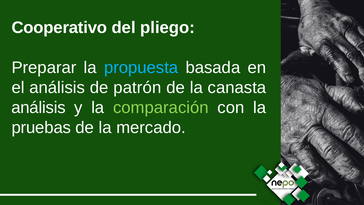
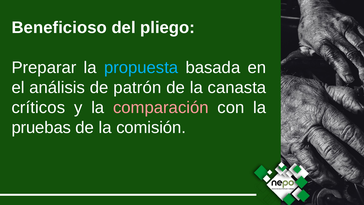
Cooperativo: Cooperativo -> Beneficioso
análisis at (38, 108): análisis -> críticos
comparación colour: light green -> pink
mercado: mercado -> comisión
